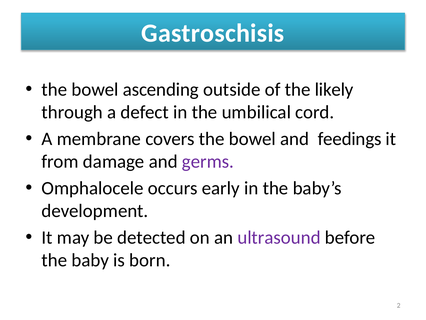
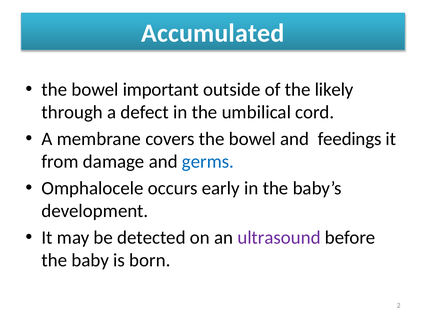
Gastroschisis: Gastroschisis -> Accumulated
ascending: ascending -> important
germs colour: purple -> blue
